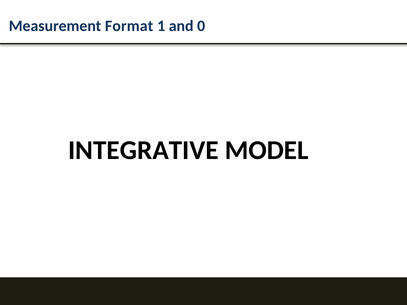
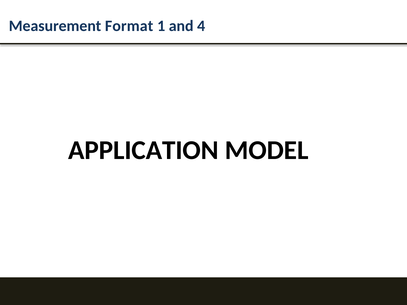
0: 0 -> 4
INTEGRATIVE: INTEGRATIVE -> APPLICATION
